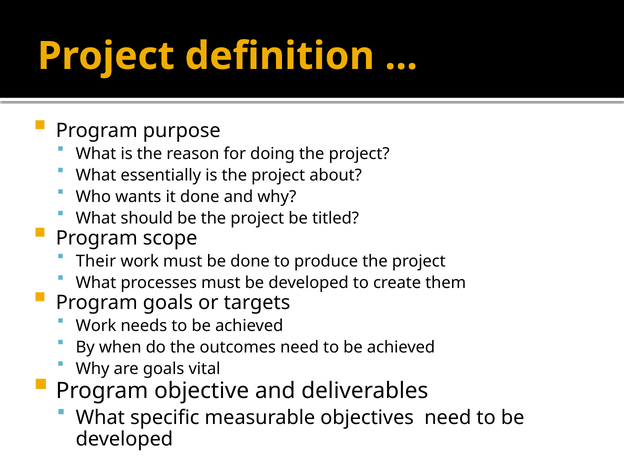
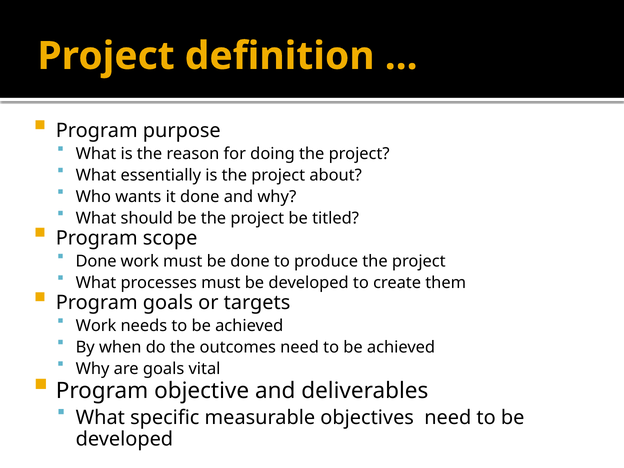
Their at (96, 261): Their -> Done
